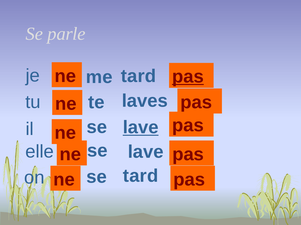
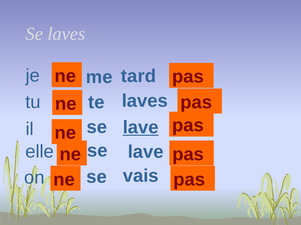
Se parle: parle -> laves
pas at (188, 77) underline: present -> none
tard at (141, 176): tard -> vais
